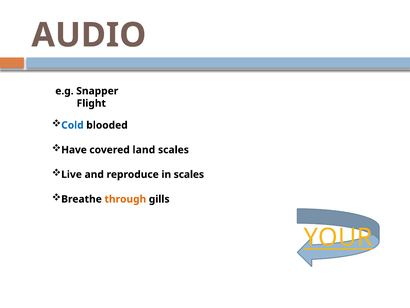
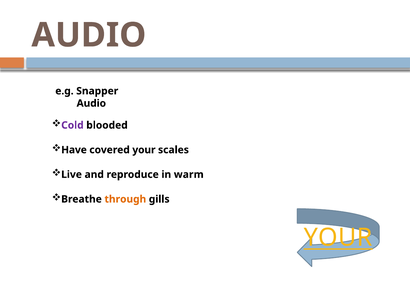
Flight at (91, 103): Flight -> Audio
Cold colour: blue -> purple
covered land: land -> your
in scales: scales -> warm
